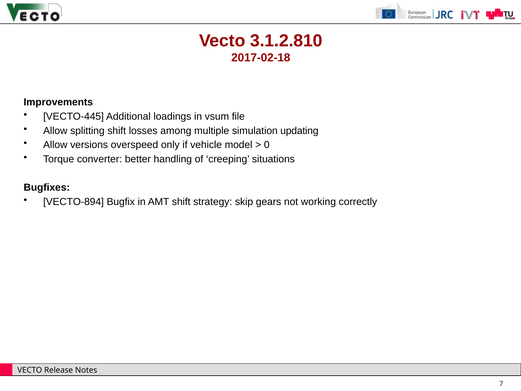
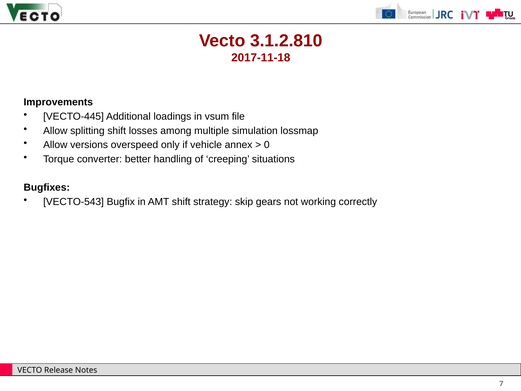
2017-02-18: 2017-02-18 -> 2017-11-18
updating: updating -> lossmap
model: model -> annex
VECTO-894: VECTO-894 -> VECTO-543
